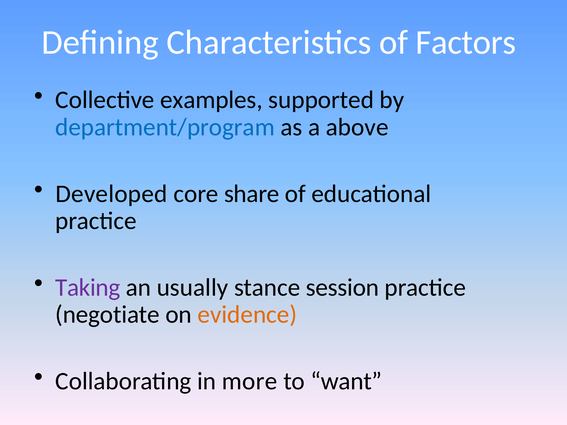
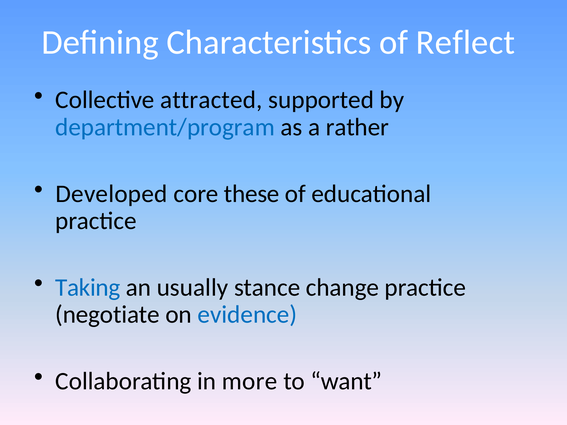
Factors: Factors -> Reflect
examples: examples -> attracted
above: above -> rather
share: share -> these
Taking colour: purple -> blue
session: session -> change
evidence colour: orange -> blue
